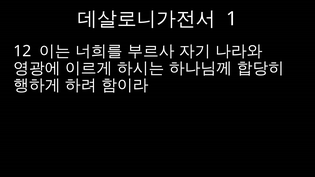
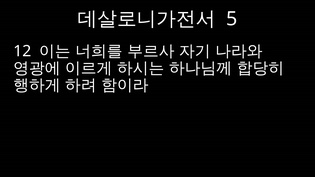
1: 1 -> 5
